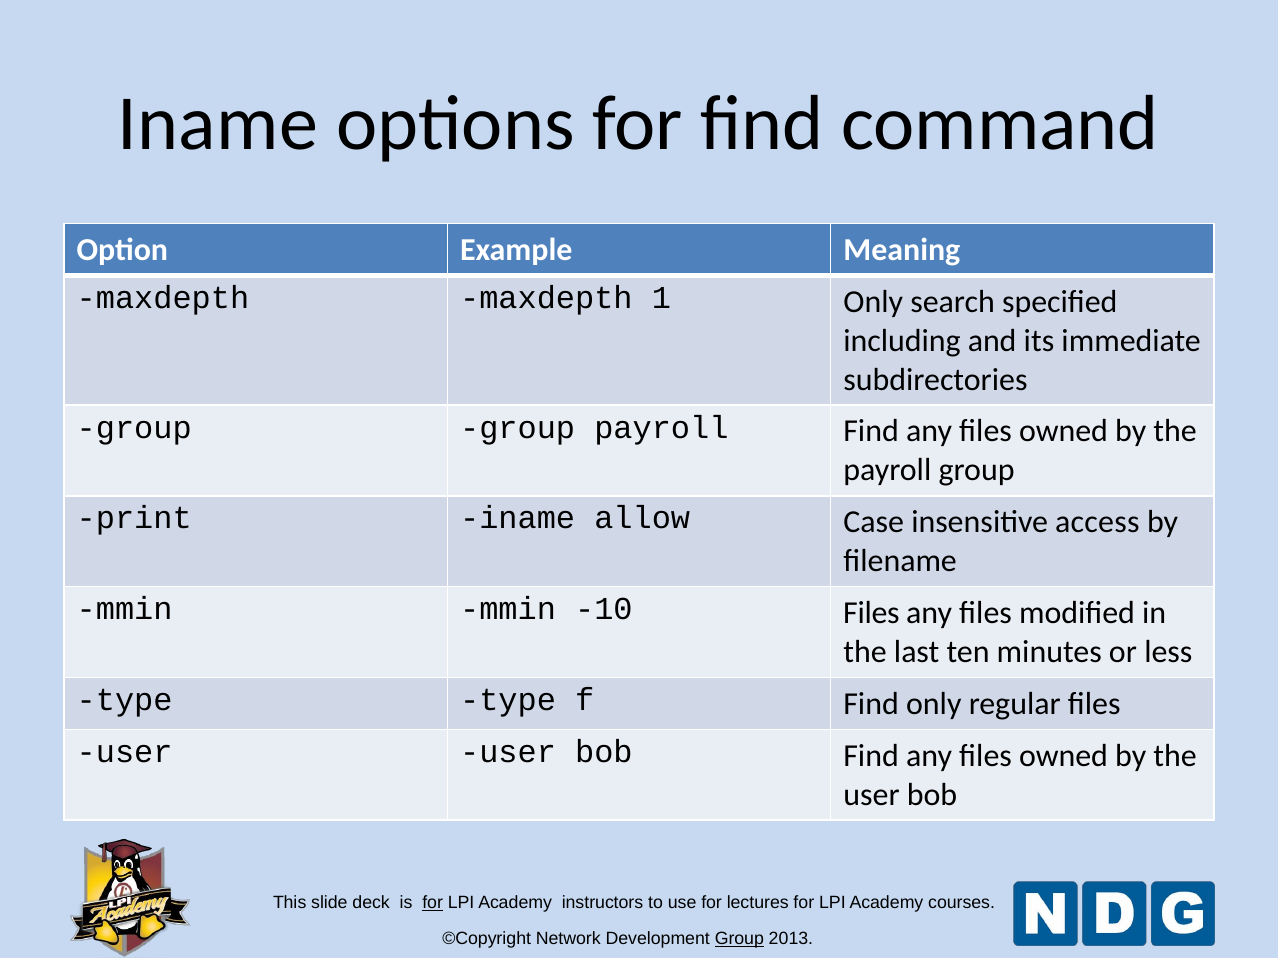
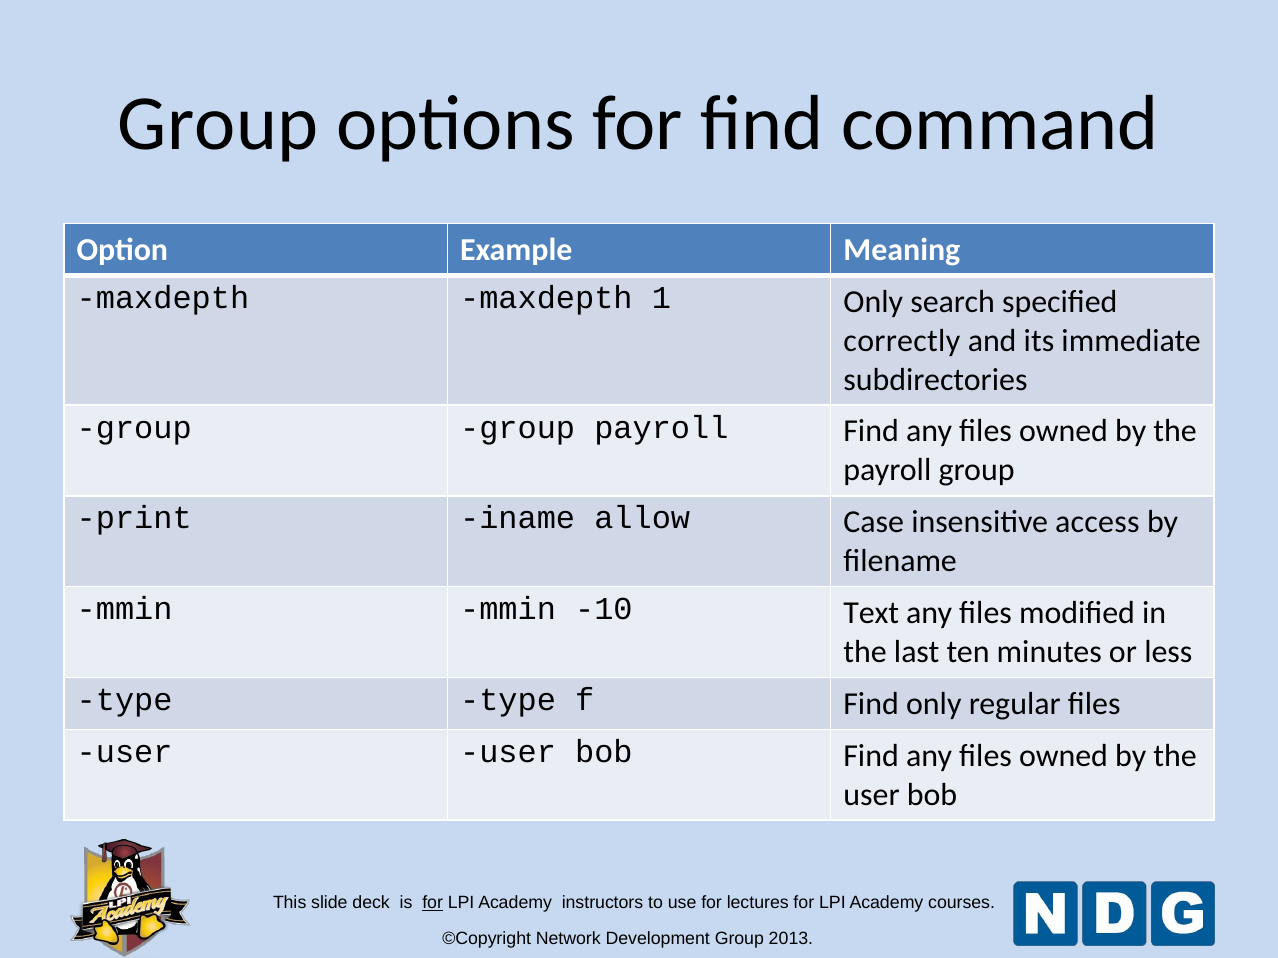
Iname at (218, 124): Iname -> Group
including: including -> correctly
-10 Files: Files -> Text
Group at (739, 939) underline: present -> none
